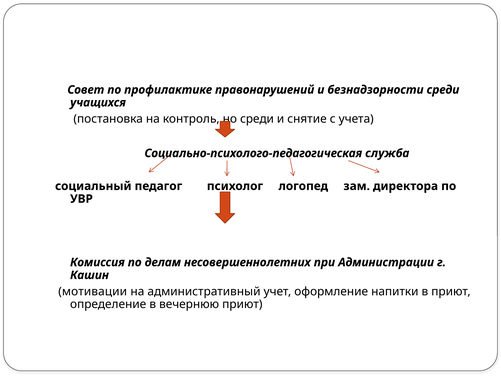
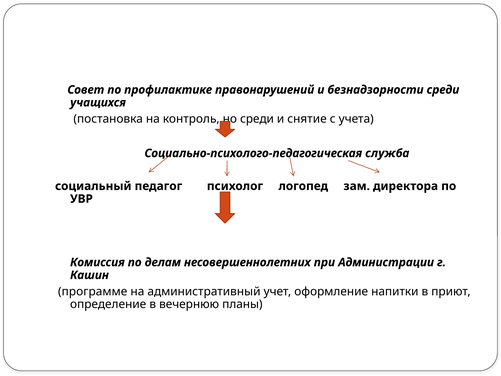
мотивации: мотивации -> программе
вечернюю приют: приют -> планы
